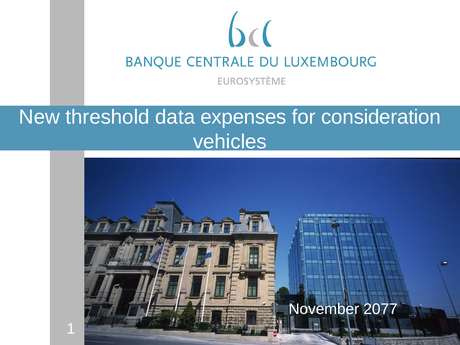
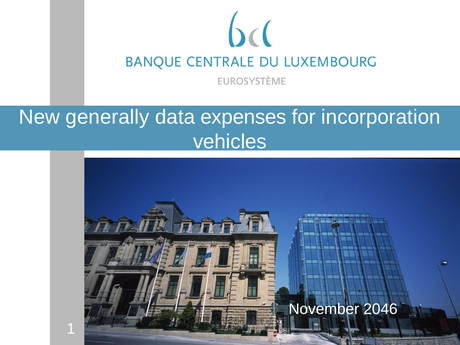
threshold: threshold -> generally
consideration: consideration -> incorporation
2077: 2077 -> 2046
